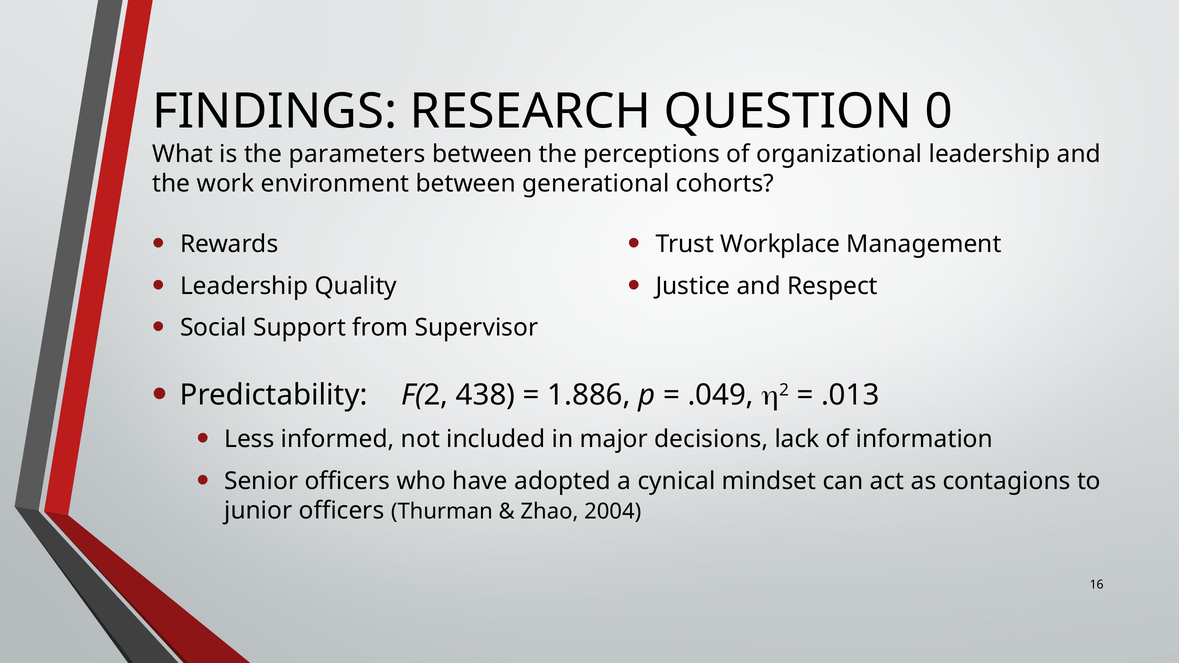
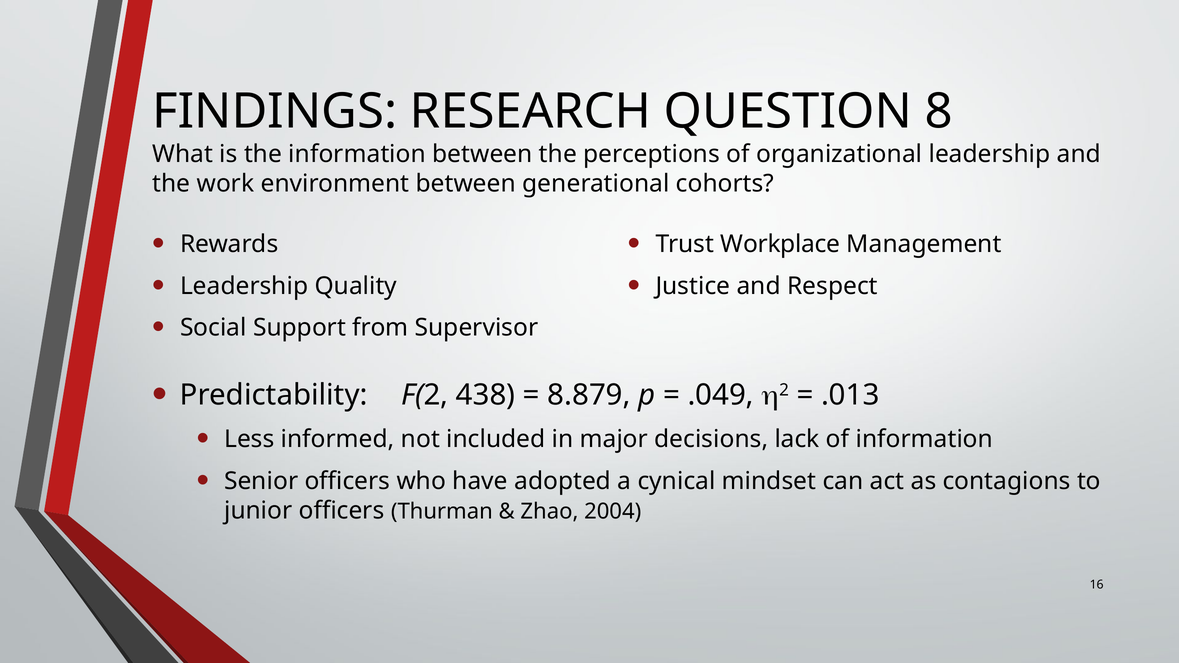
0: 0 -> 8
the parameters: parameters -> information
1.886: 1.886 -> 8.879
